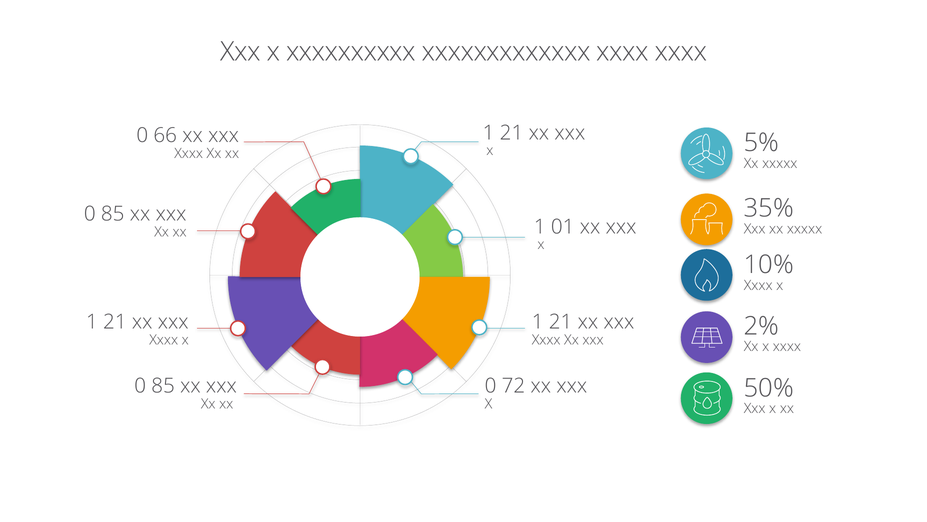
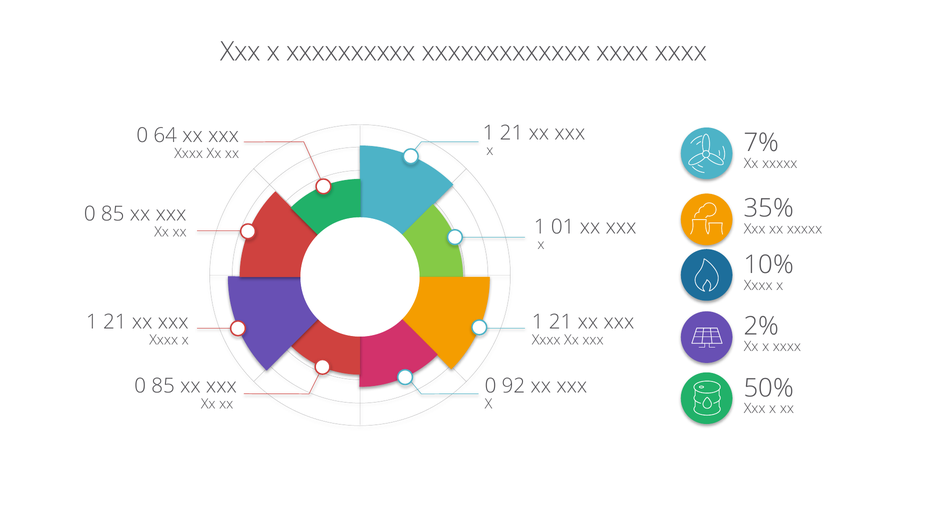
66: 66 -> 64
5%: 5% -> 7%
72: 72 -> 92
